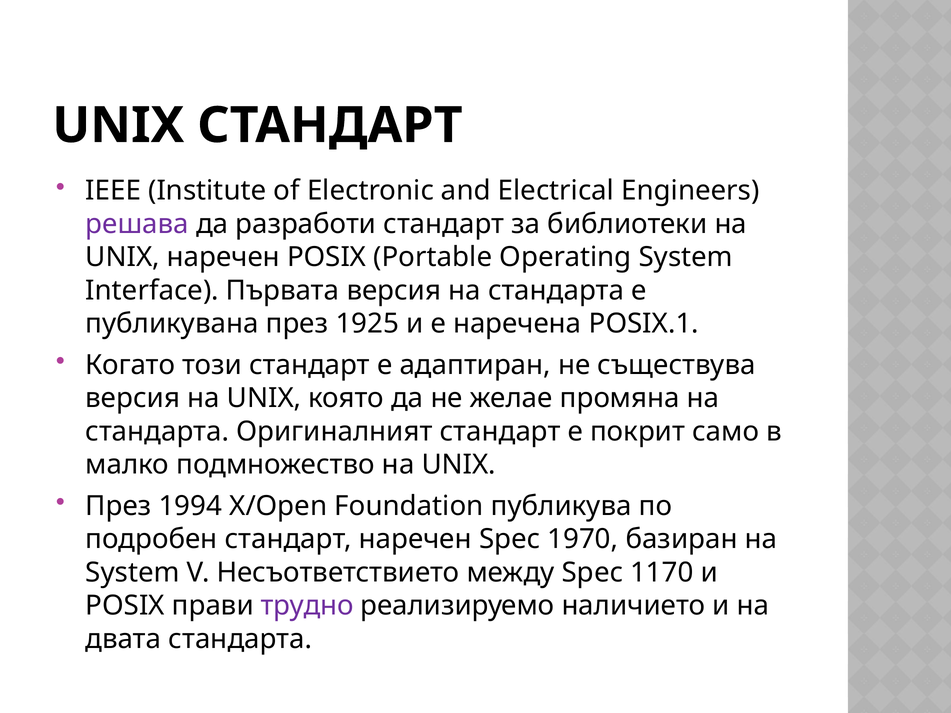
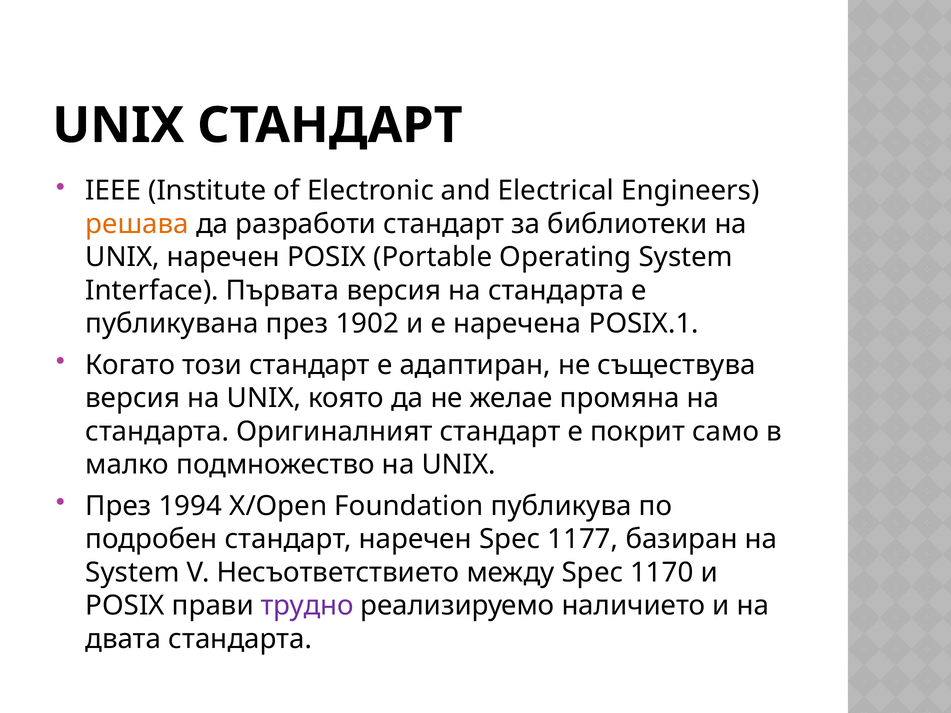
решава colour: purple -> orange
1925: 1925 -> 1902
1970: 1970 -> 1177
